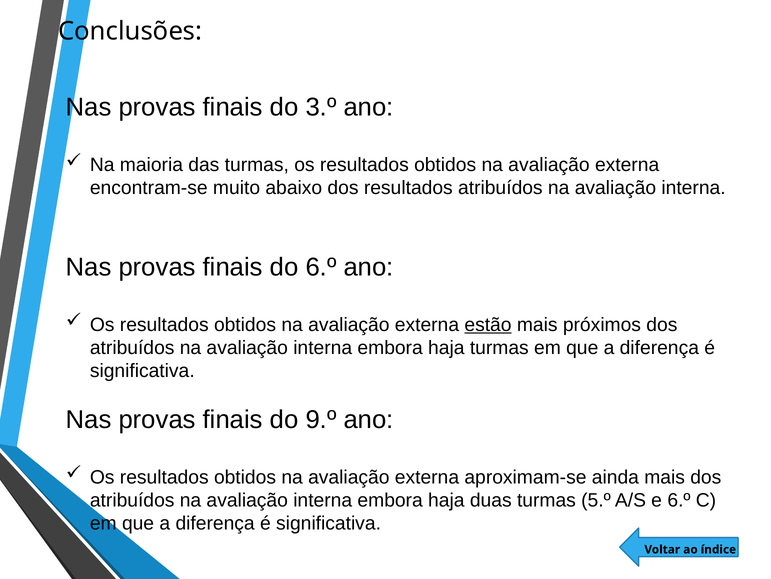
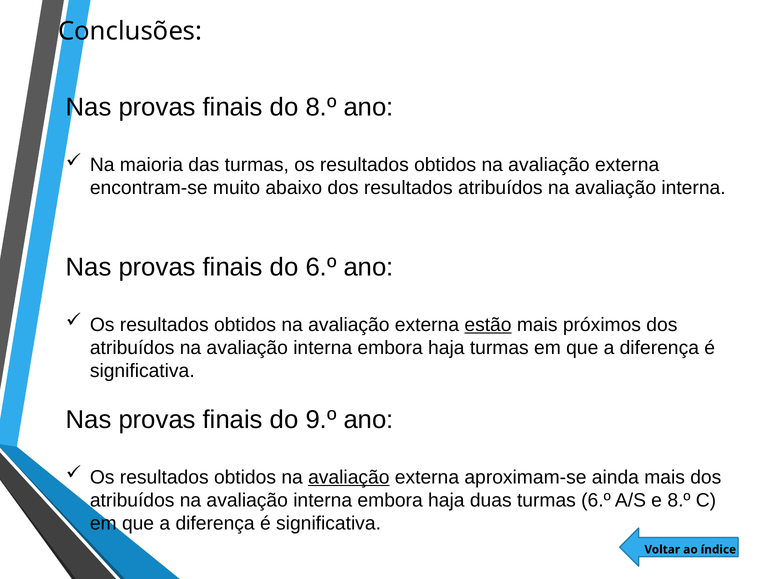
do 3.º: 3.º -> 8.º
avaliação at (349, 477) underline: none -> present
turmas 5.º: 5.º -> 6.º
e 6.º: 6.º -> 8.º
